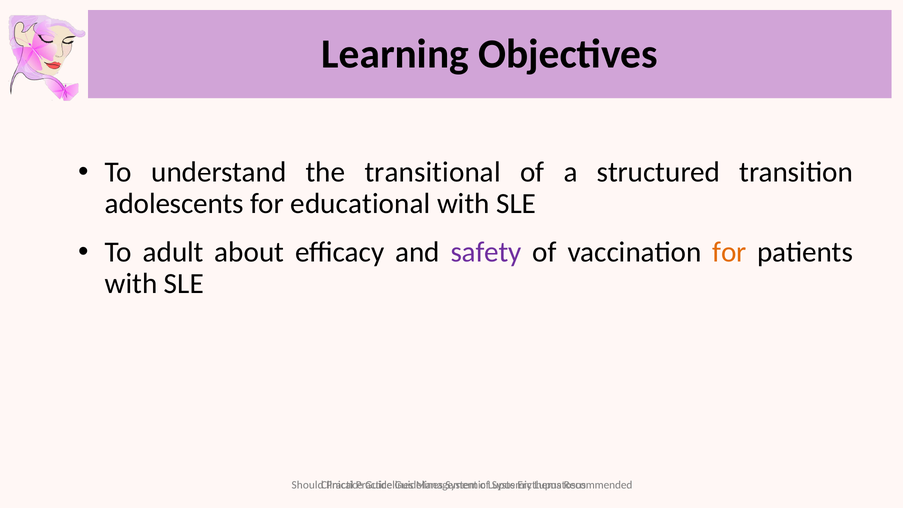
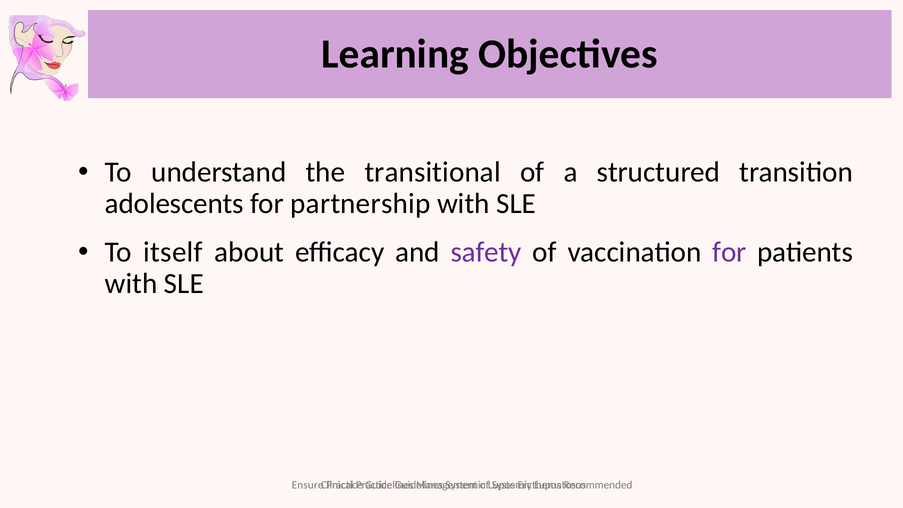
educational: educational -> partnership
adult: adult -> itself
for at (729, 252) colour: orange -> purple
Should: Should -> Ensure
